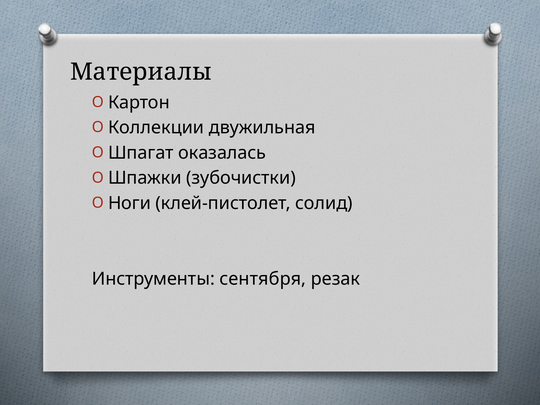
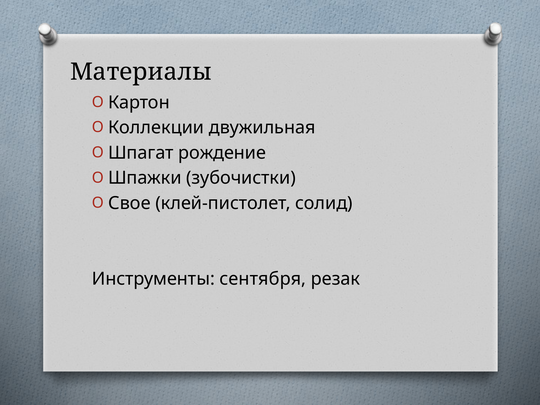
оказалась: оказалась -> рождение
Ноги: Ноги -> Свое
